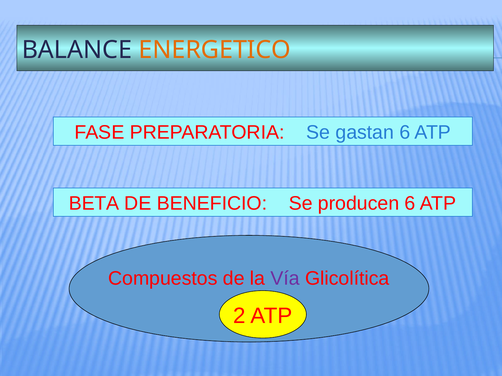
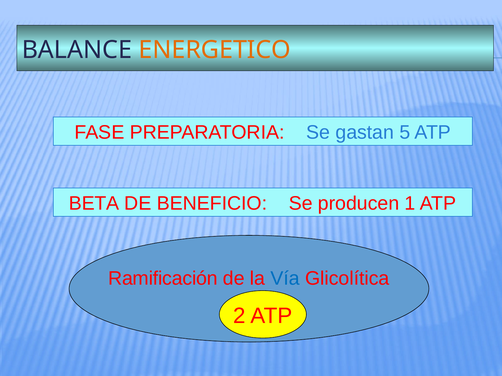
gastan 6: 6 -> 5
producen 6: 6 -> 1
Compuestos: Compuestos -> Ramificación
Vía colour: purple -> blue
